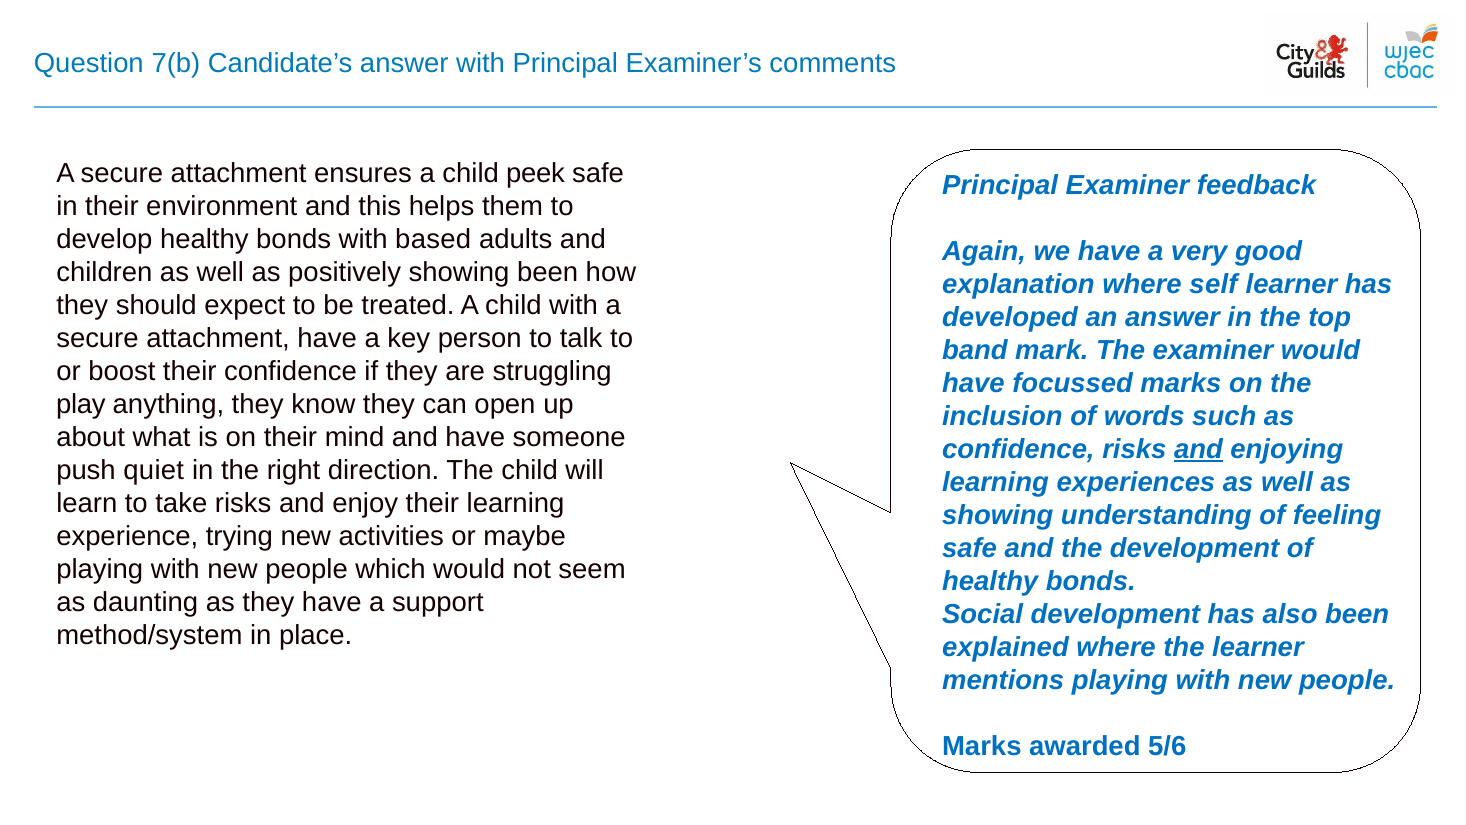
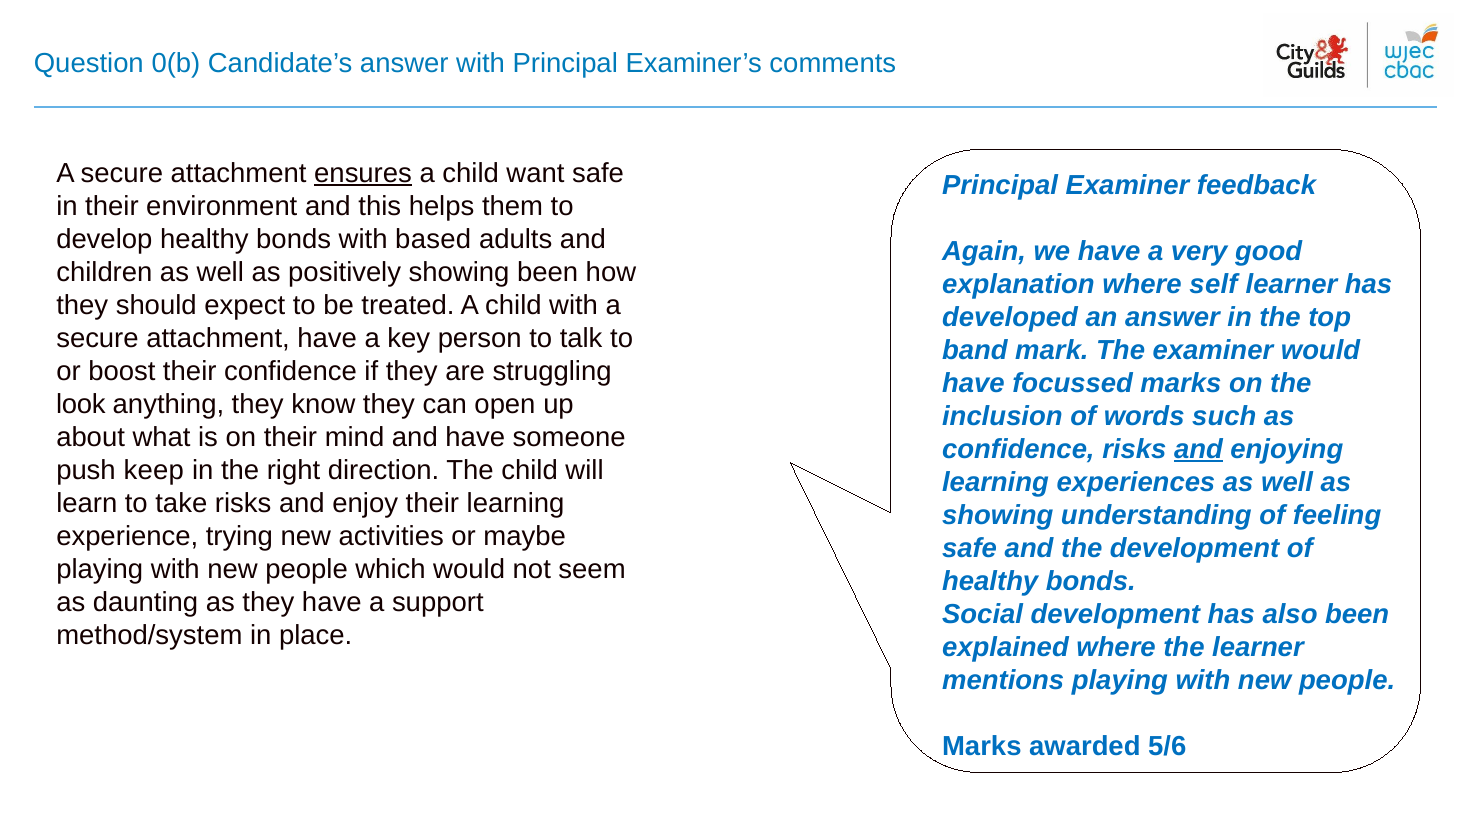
7(b: 7(b -> 0(b
ensures underline: none -> present
peek: peek -> want
play: play -> look
quiet: quiet -> keep
